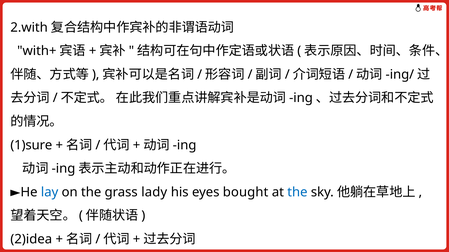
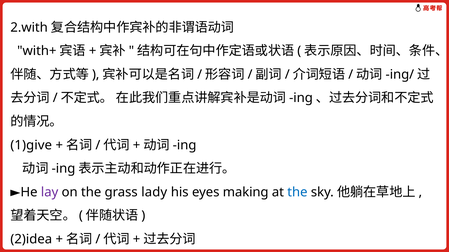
1)sure: 1)sure -> 1)give
lay colour: blue -> purple
bought: bought -> making
